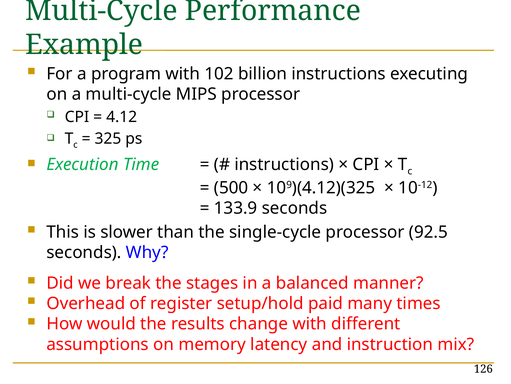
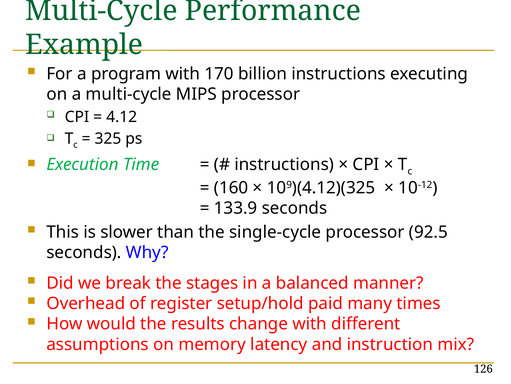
102: 102 -> 170
500: 500 -> 160
